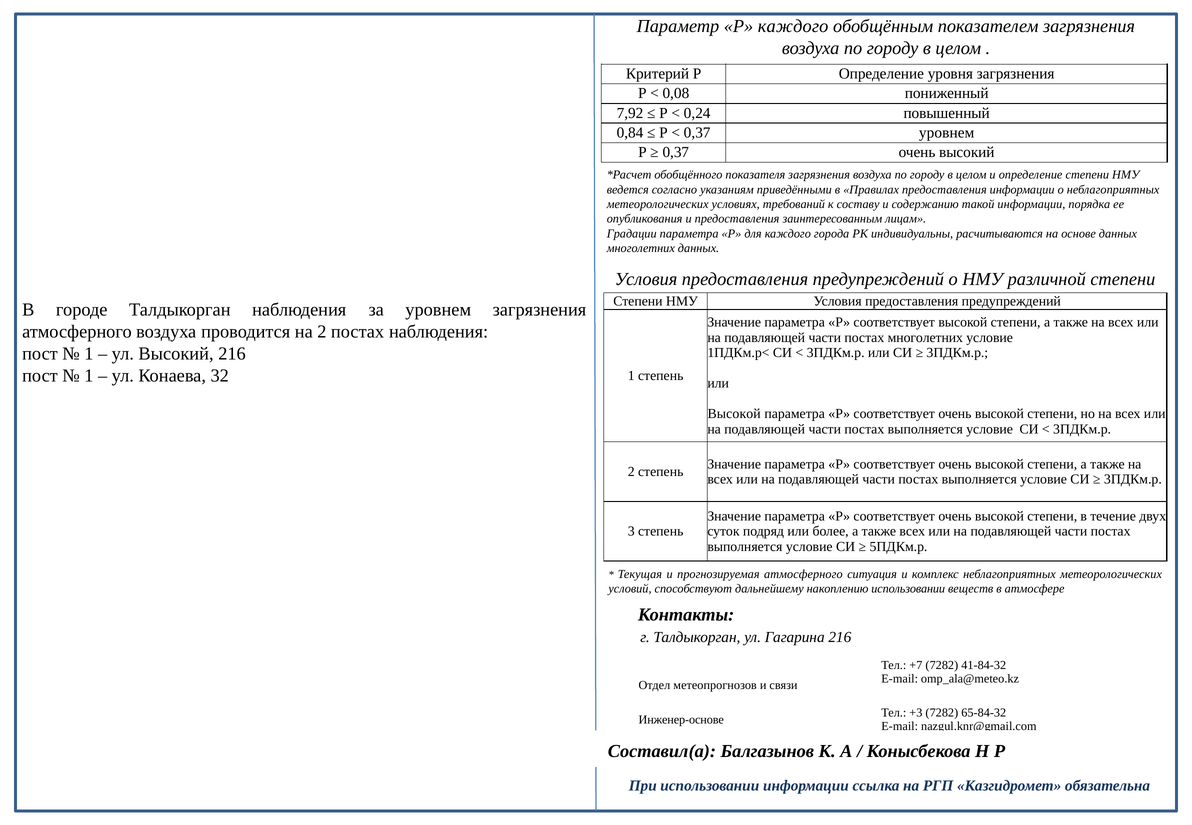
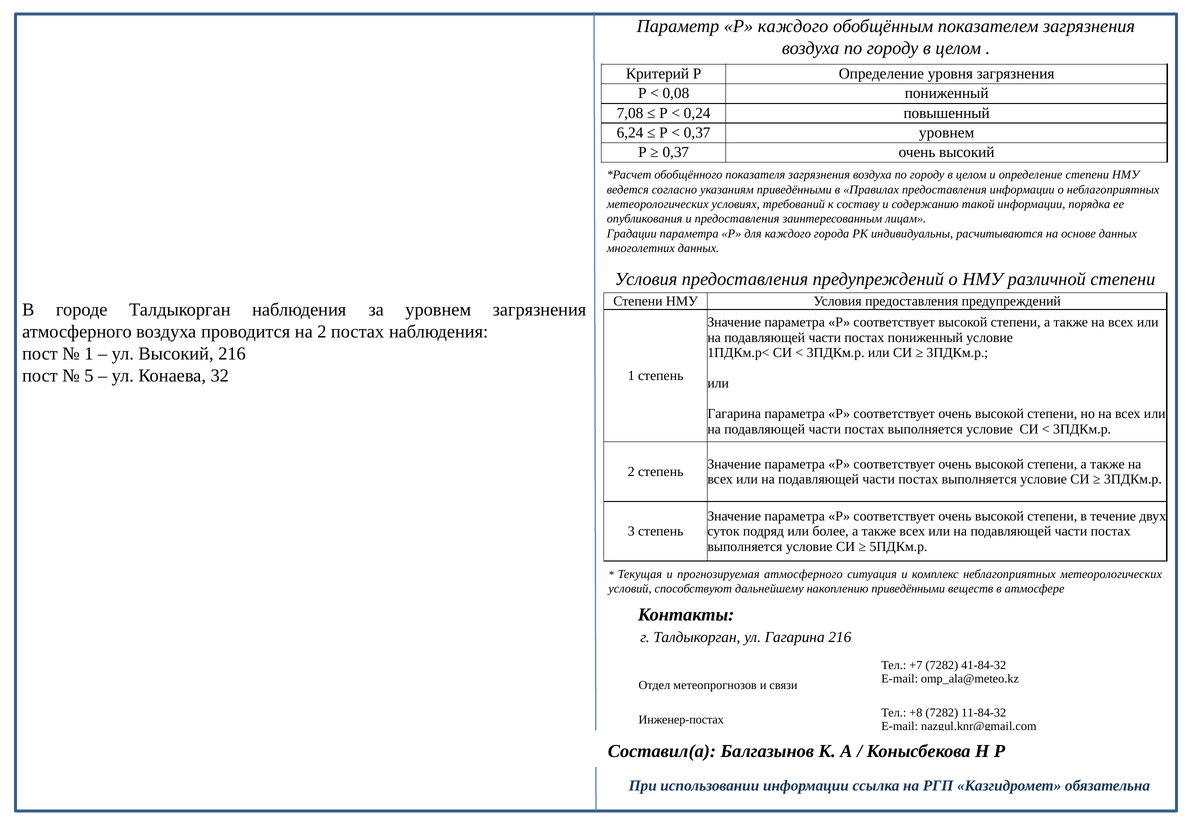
7,92: 7,92 -> 7,08
0,84: 0,84 -> 6,24
постах многолетних: многолетних -> пониженный
1 at (89, 376): 1 -> 5
Высокой at (734, 414): Высокой -> Гагарина
накоплению использовании: использовании -> приведёнными
+3: +3 -> +8
65-84-32: 65-84-32 -> 11-84-32
Инженер-основе: Инженер-основе -> Инженер-постах
